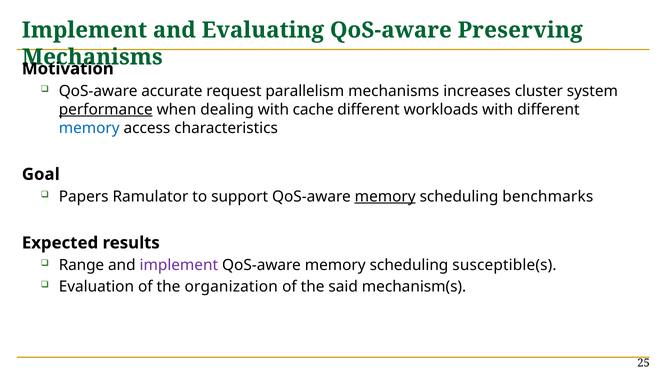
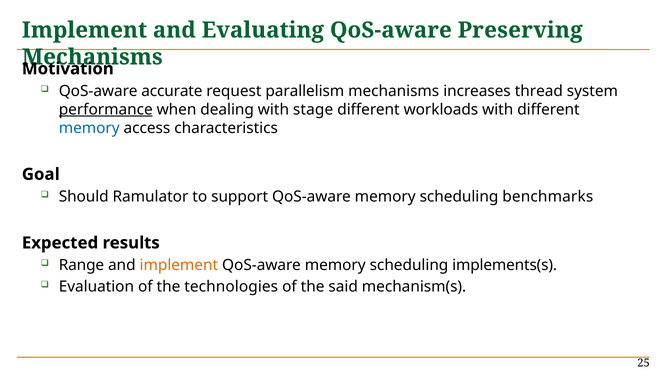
cluster: cluster -> thread
cache: cache -> stage
Papers: Papers -> Should
memory at (385, 197) underline: present -> none
implement at (179, 265) colour: purple -> orange
susceptible(s: susceptible(s -> implements(s
organization: organization -> technologies
